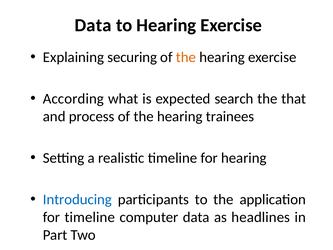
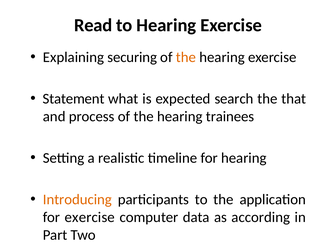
Data at (93, 25): Data -> Read
According: According -> Statement
Introducing colour: blue -> orange
for timeline: timeline -> exercise
headlines: headlines -> according
